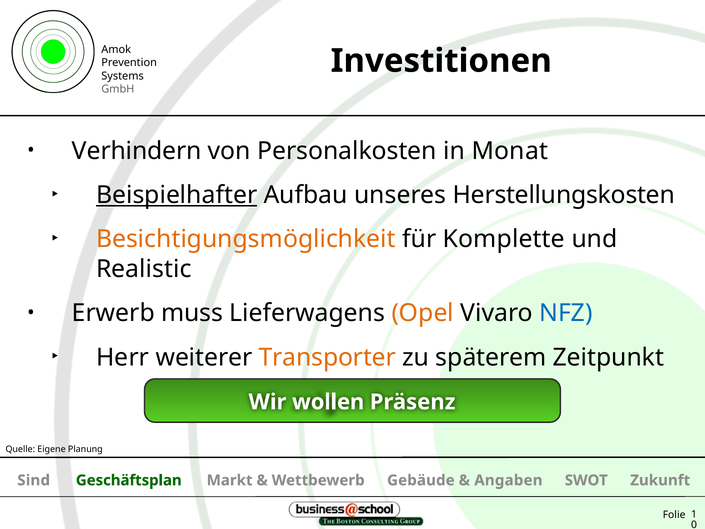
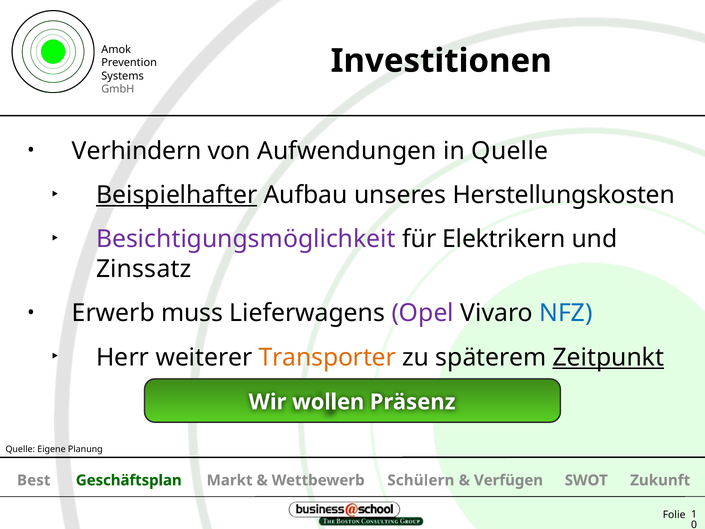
Personalkosten: Personalkosten -> Aufwendungen
in Monat: Monat -> Quelle
Besichtigungsmöglichkeit colour: orange -> purple
Komplette: Komplette -> Elektrikern
Realistic: Realistic -> Zinssatz
Opel colour: orange -> purple
Zeitpunkt underline: none -> present
Sind: Sind -> Best
Gebäude: Gebäude -> Schülern
Angaben: Angaben -> Verfügen
